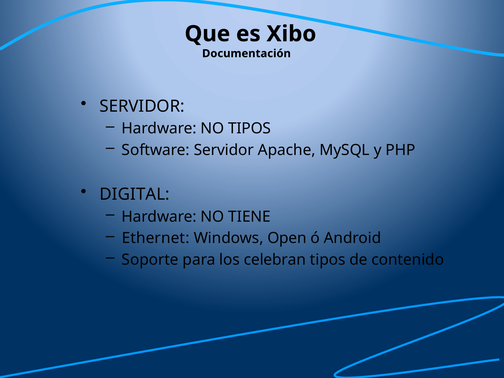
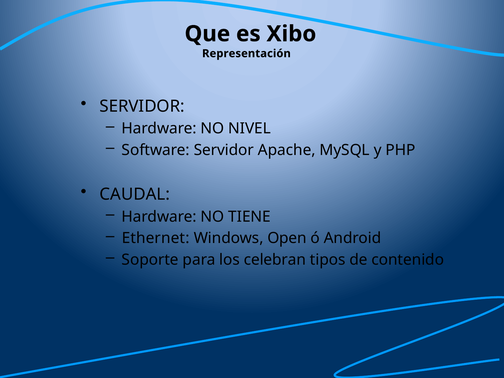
Documentación: Documentación -> Representación
NO TIPOS: TIPOS -> NIVEL
DIGITAL: DIGITAL -> CAUDAL
